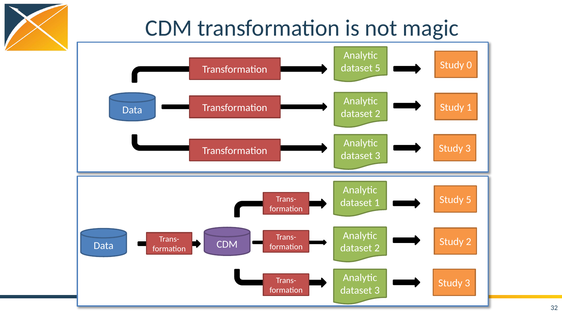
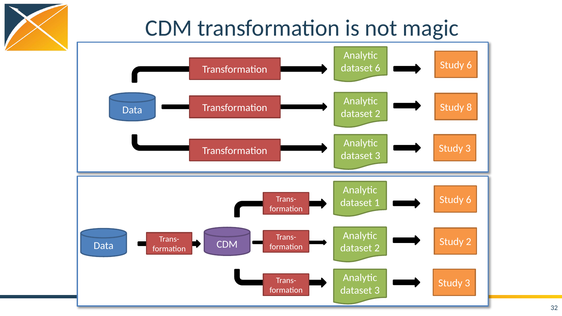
0 at (469, 65): 0 -> 6
dataset 5: 5 -> 6
Study 1: 1 -> 8
5 at (469, 200): 5 -> 6
